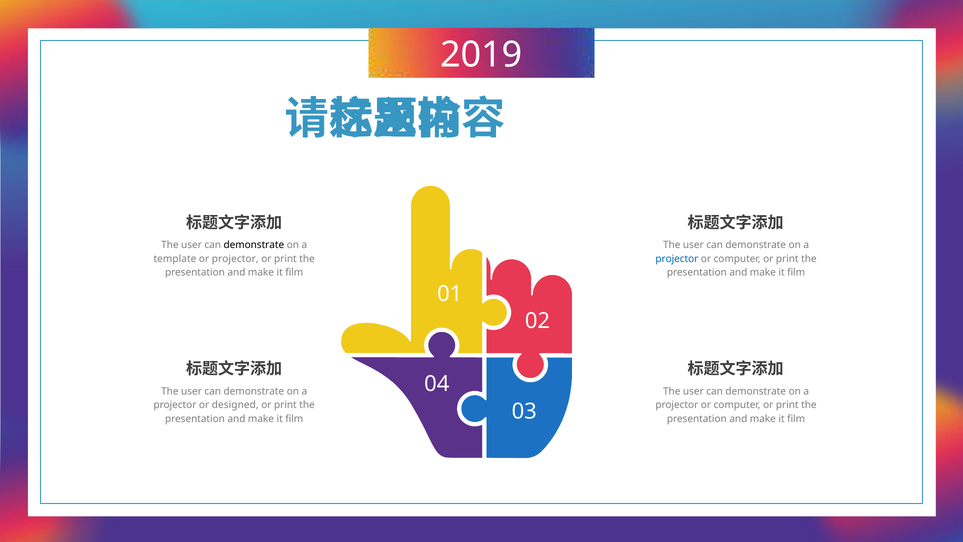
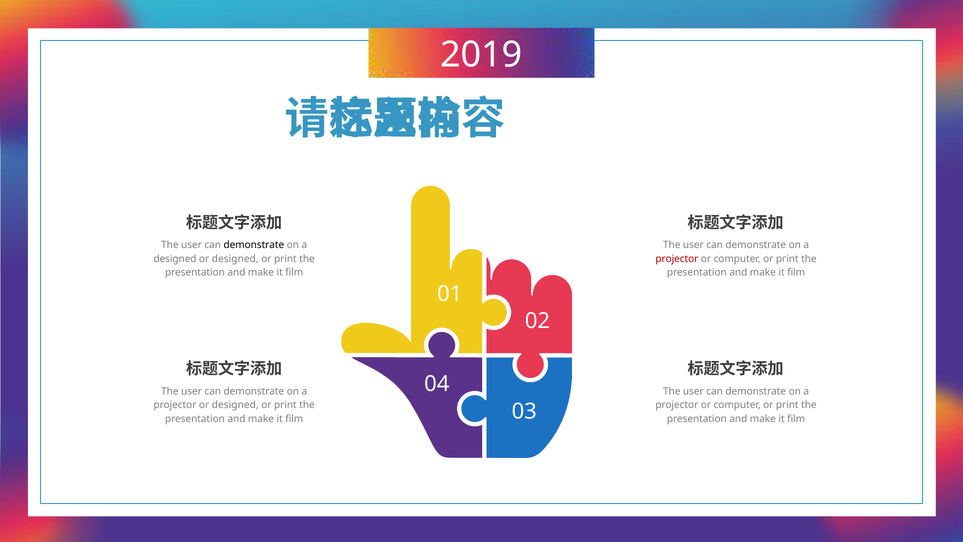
template at (175, 259): template -> designed
projector at (235, 259): projector -> designed
projector at (677, 259) colour: blue -> red
